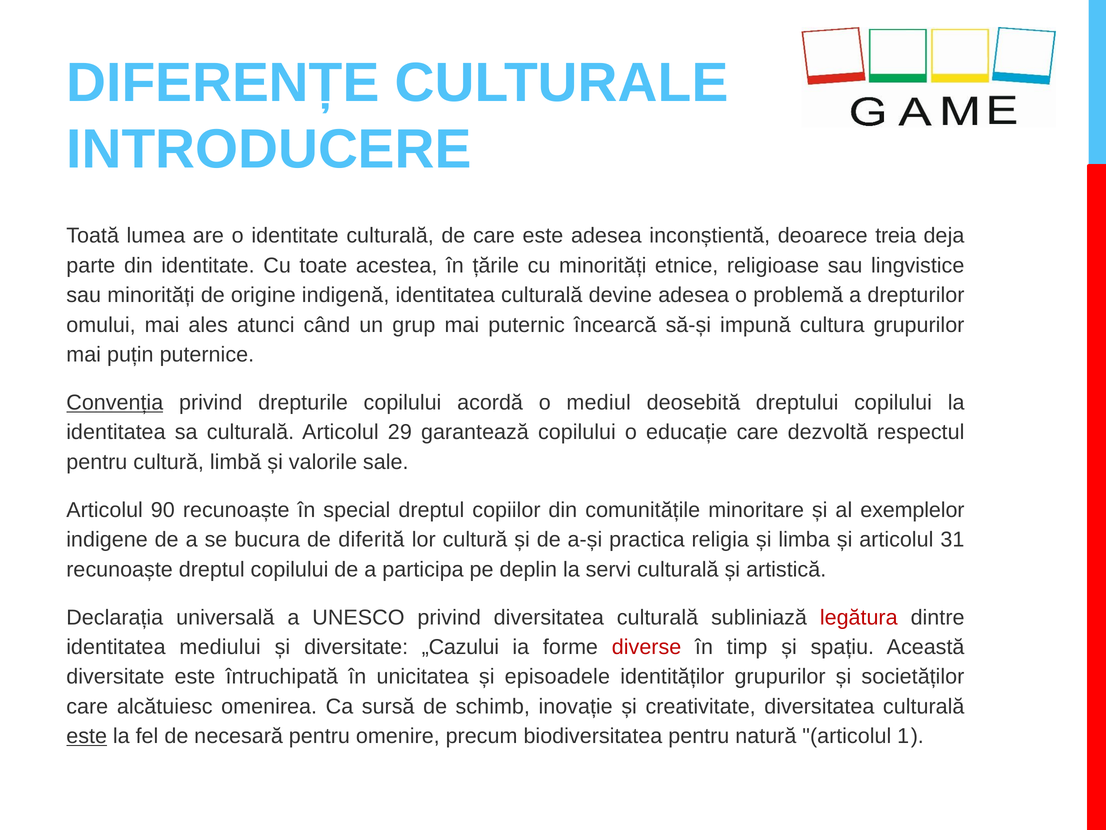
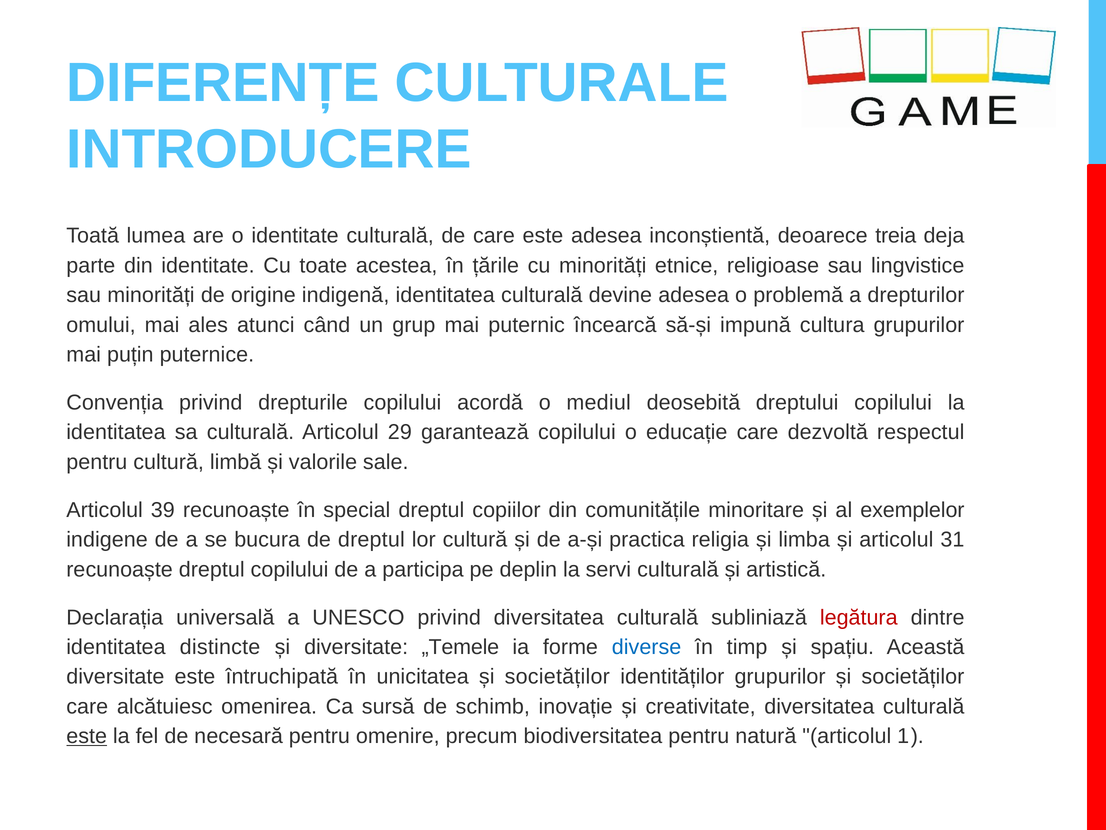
Convenția underline: present -> none
90: 90 -> 39
de diferită: diferită -> dreptul
mediului: mediului -> distincte
„Cazului: „Cazului -> „Temele
diverse colour: red -> blue
unicitatea și episoadele: episoadele -> societăților
